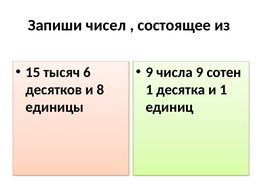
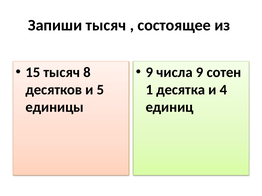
Запиши чисел: чисел -> тысяч
6: 6 -> 8
8: 8 -> 5
и 1: 1 -> 4
